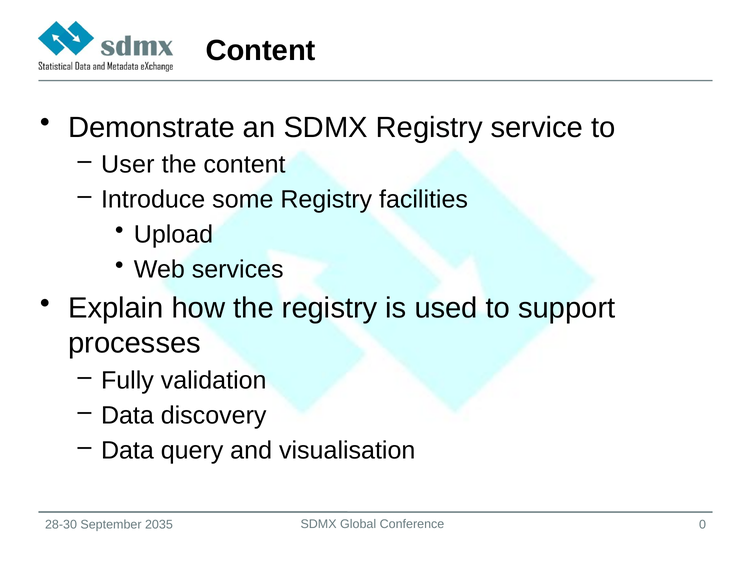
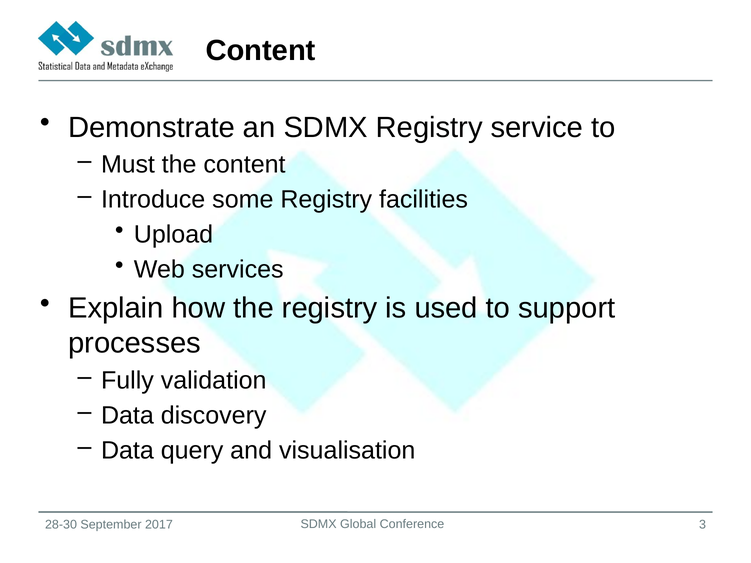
User: User -> Must
2035: 2035 -> 2017
0: 0 -> 3
